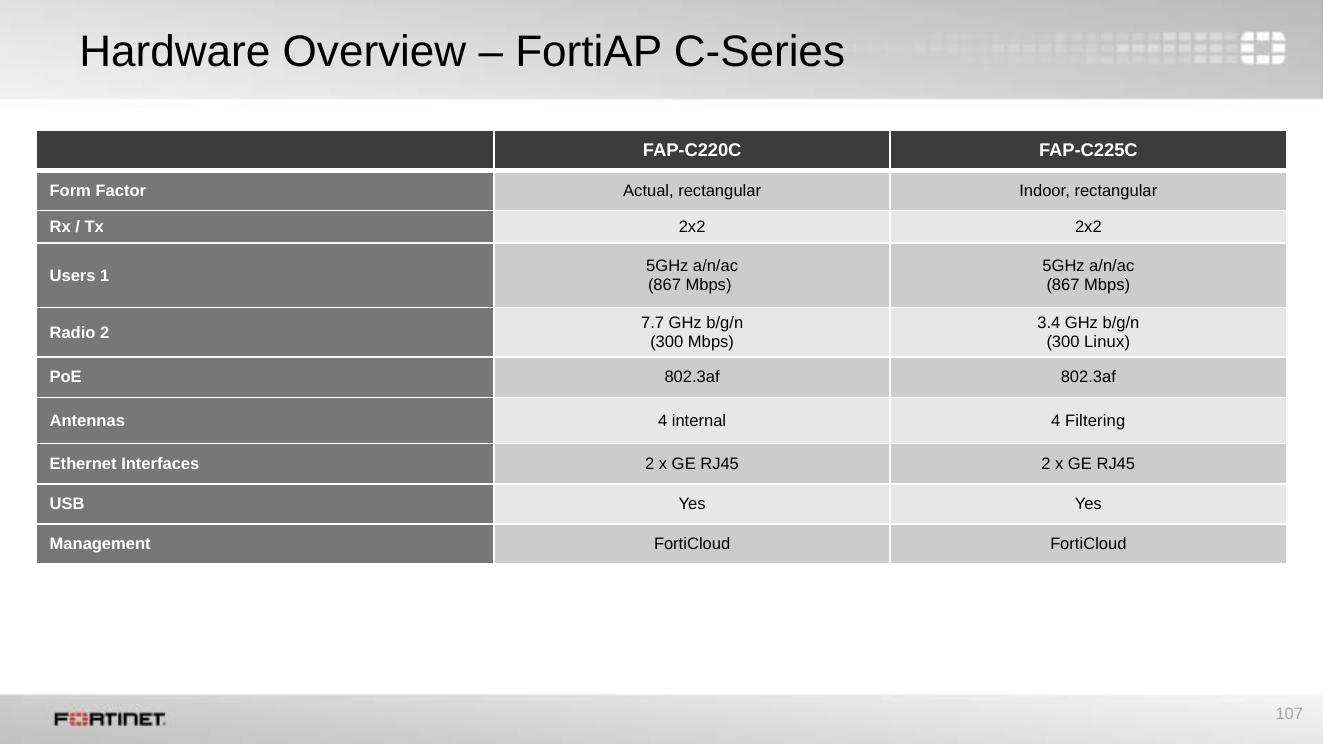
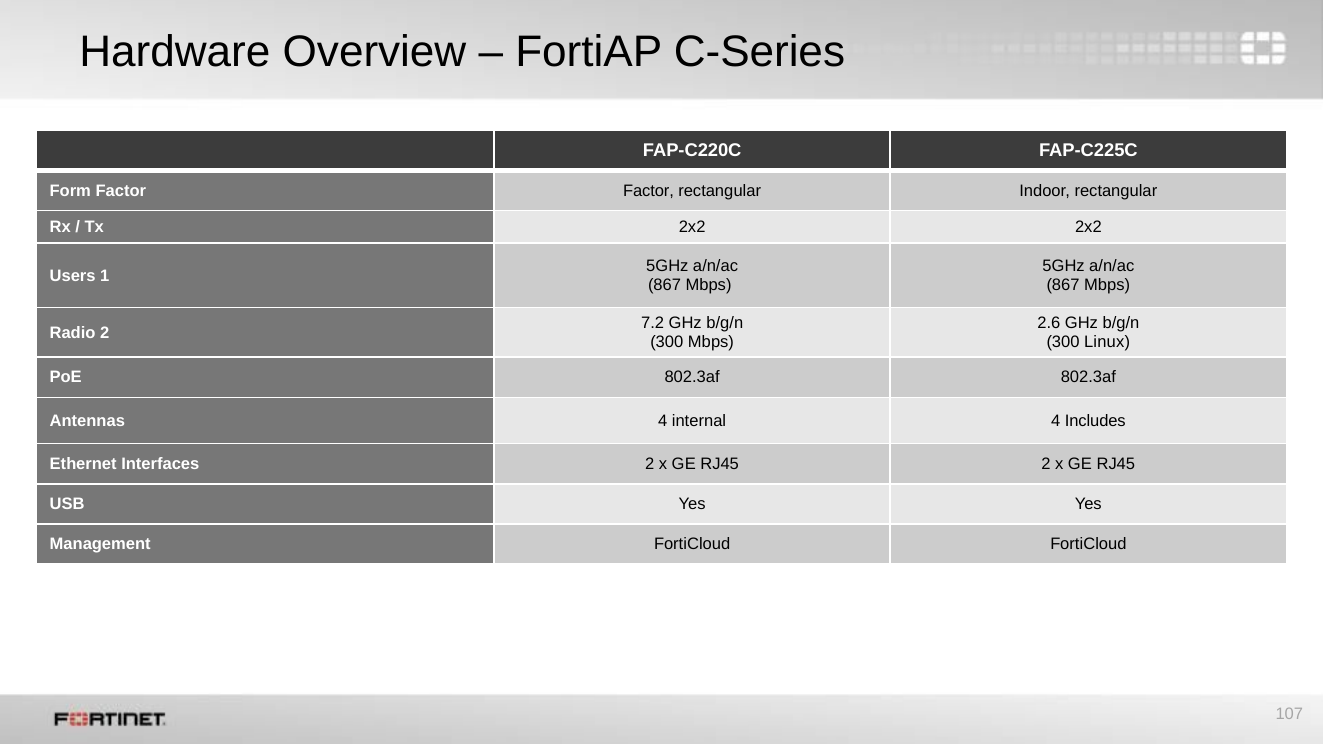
Factor Actual: Actual -> Factor
7.7: 7.7 -> 7.2
3.4: 3.4 -> 2.6
Filtering: Filtering -> Includes
